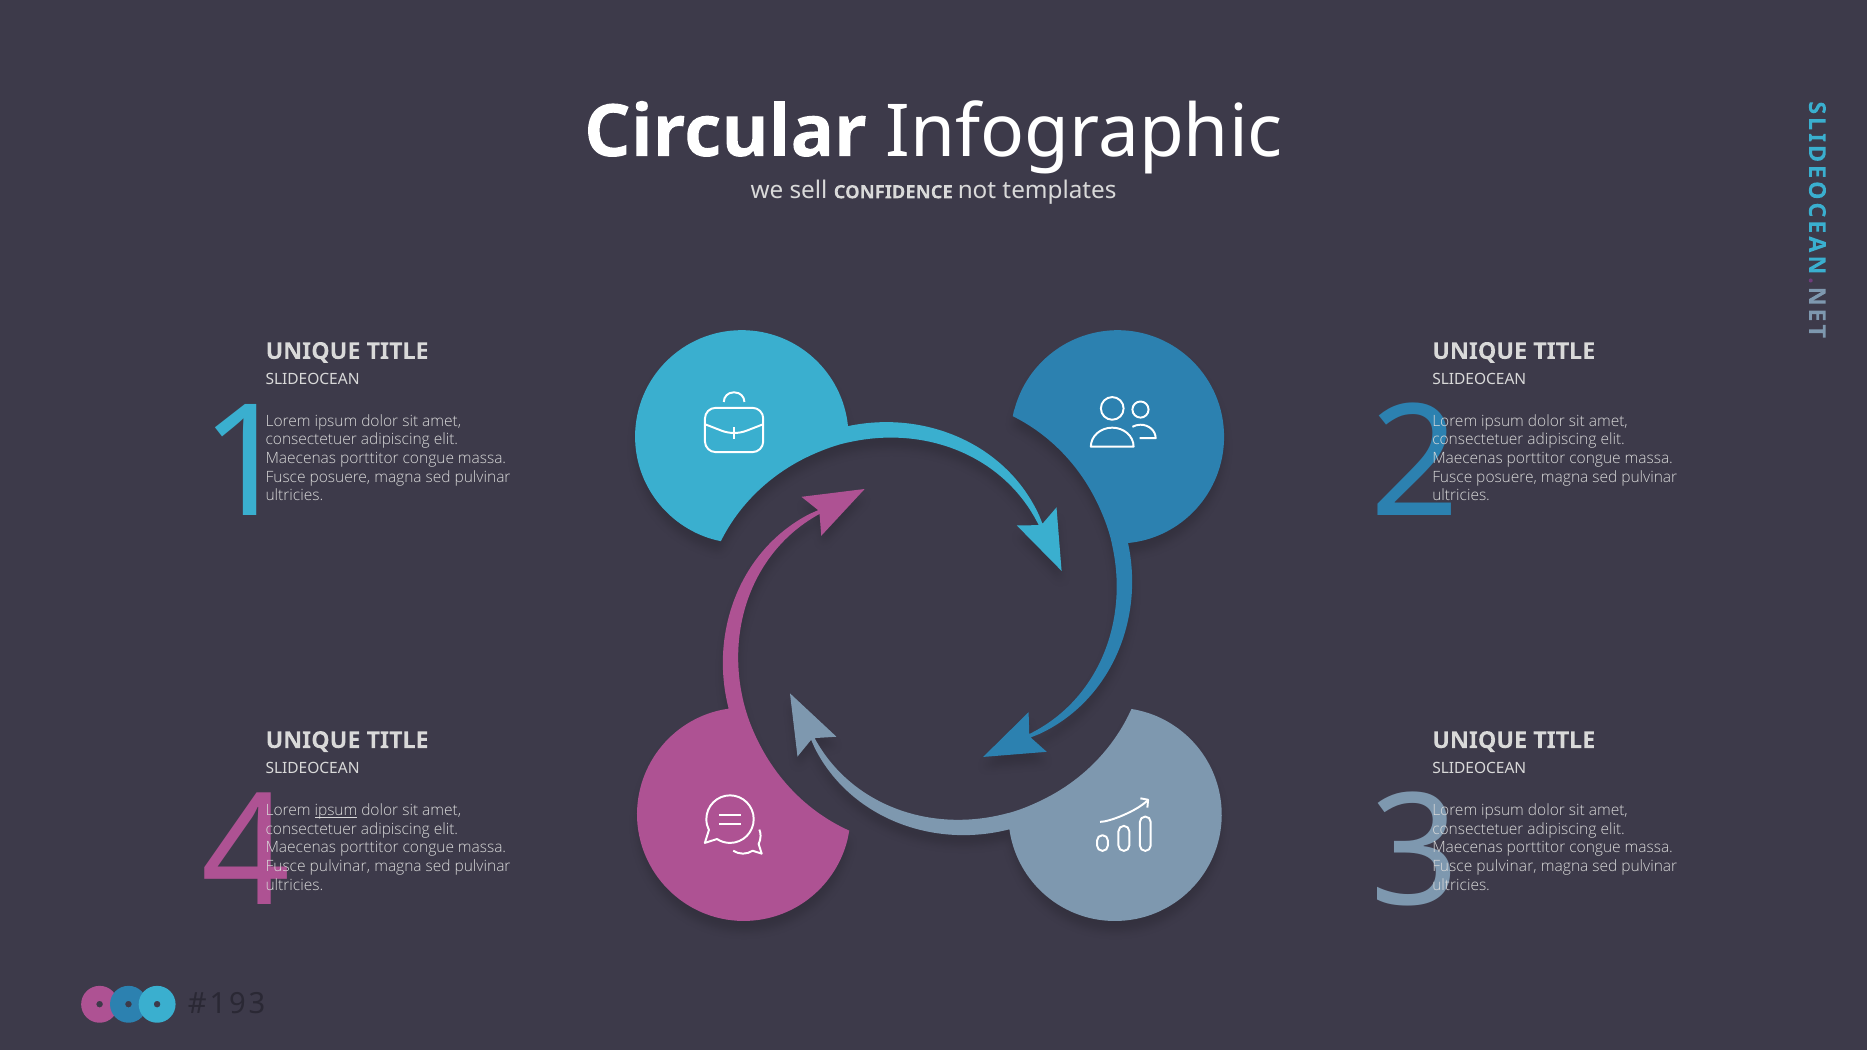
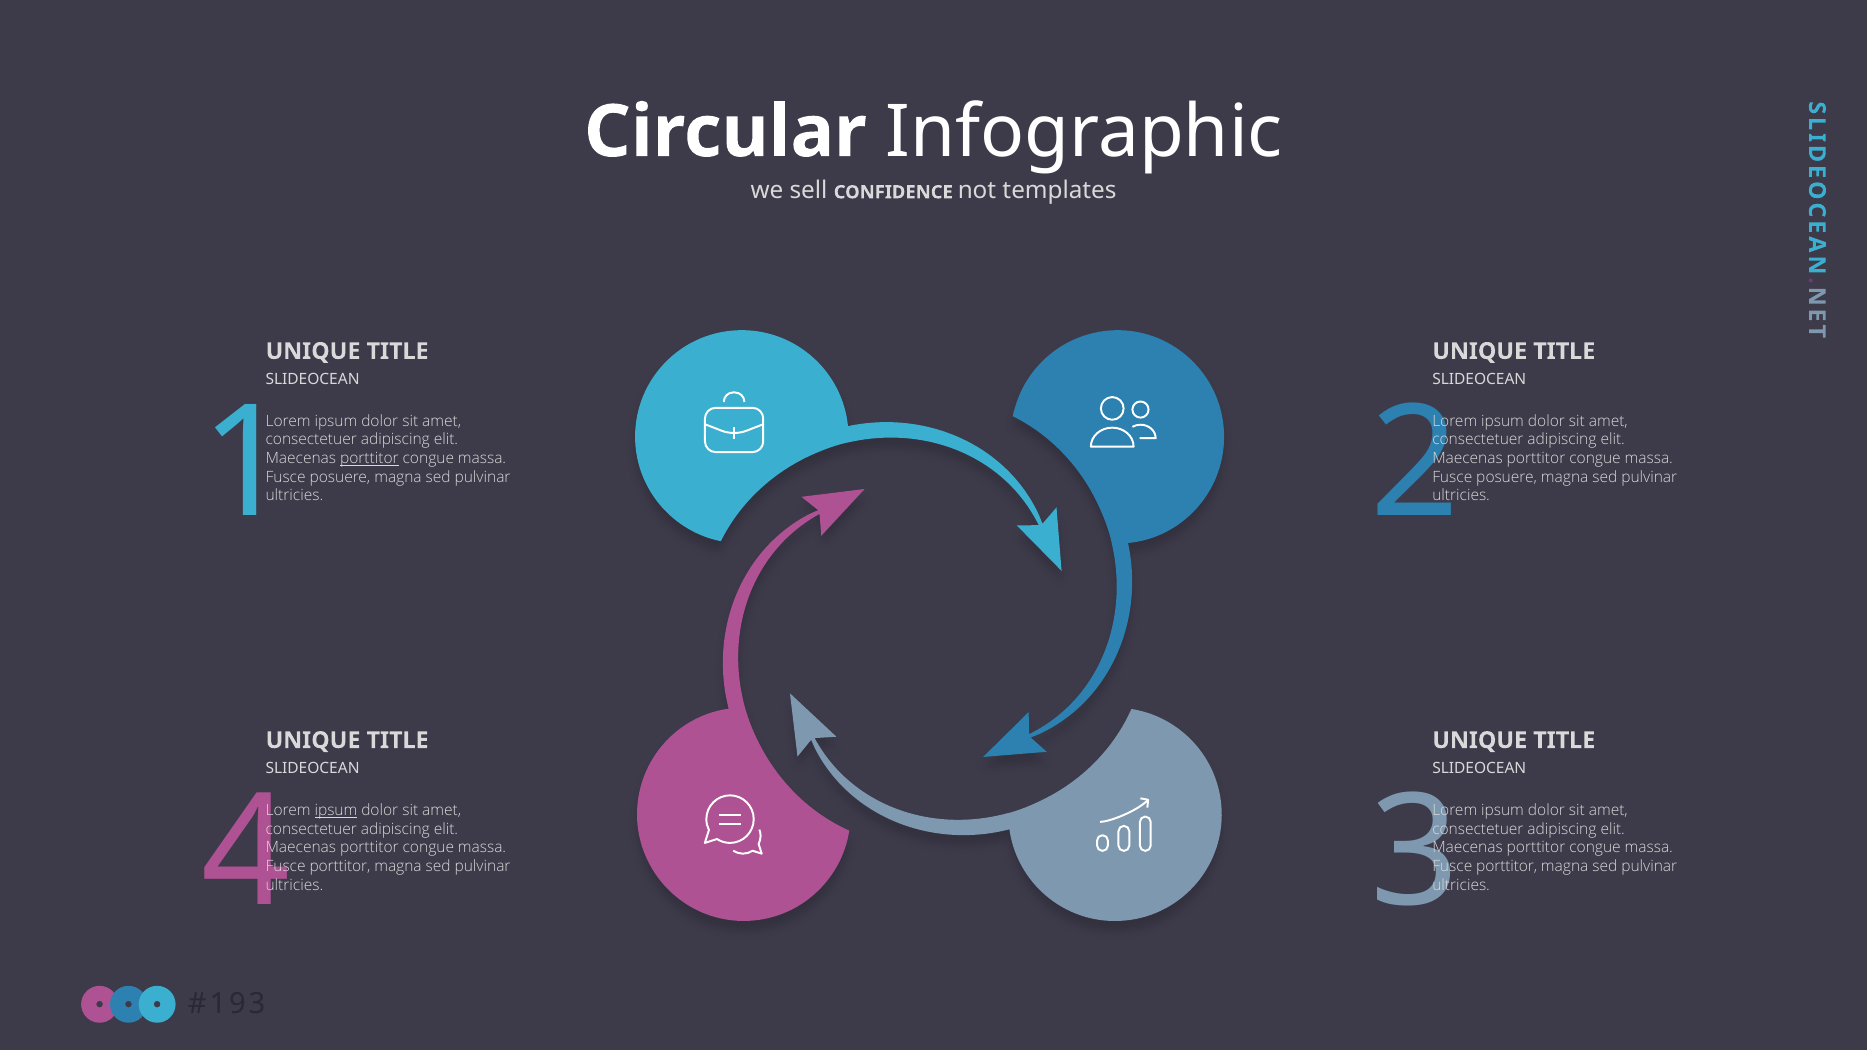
porttitor at (369, 459) underline: none -> present
pulvinar at (340, 866): pulvinar -> porttitor
pulvinar at (1507, 866): pulvinar -> porttitor
